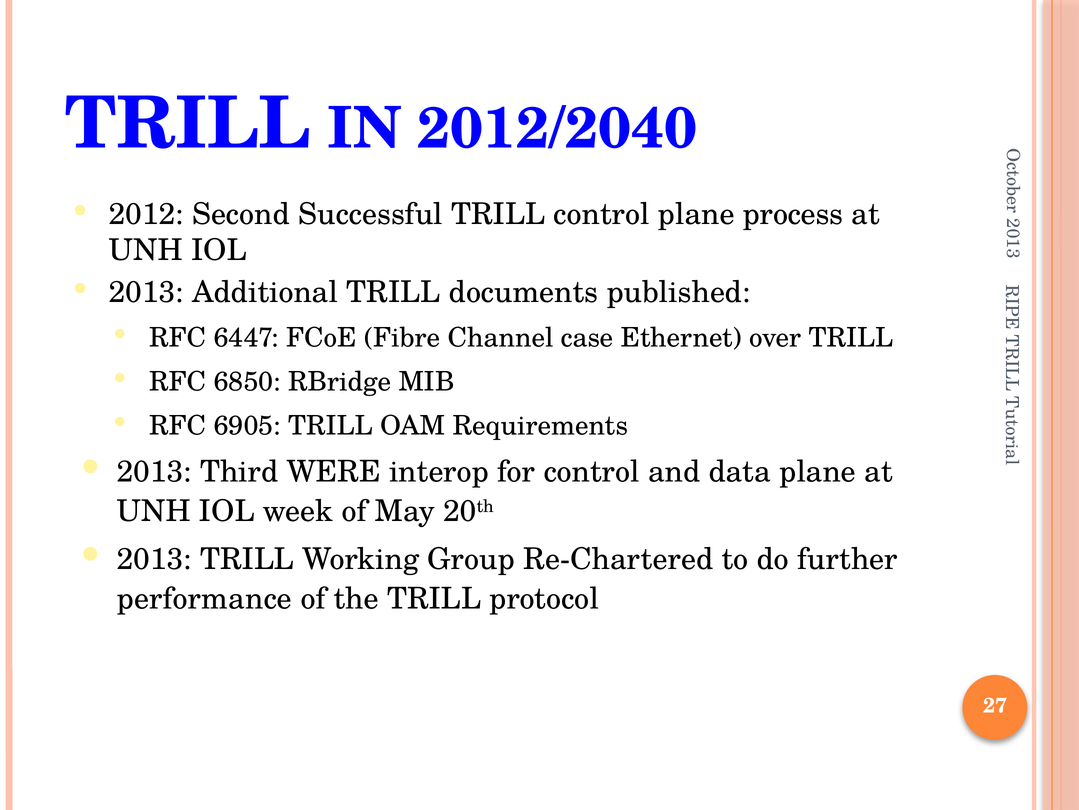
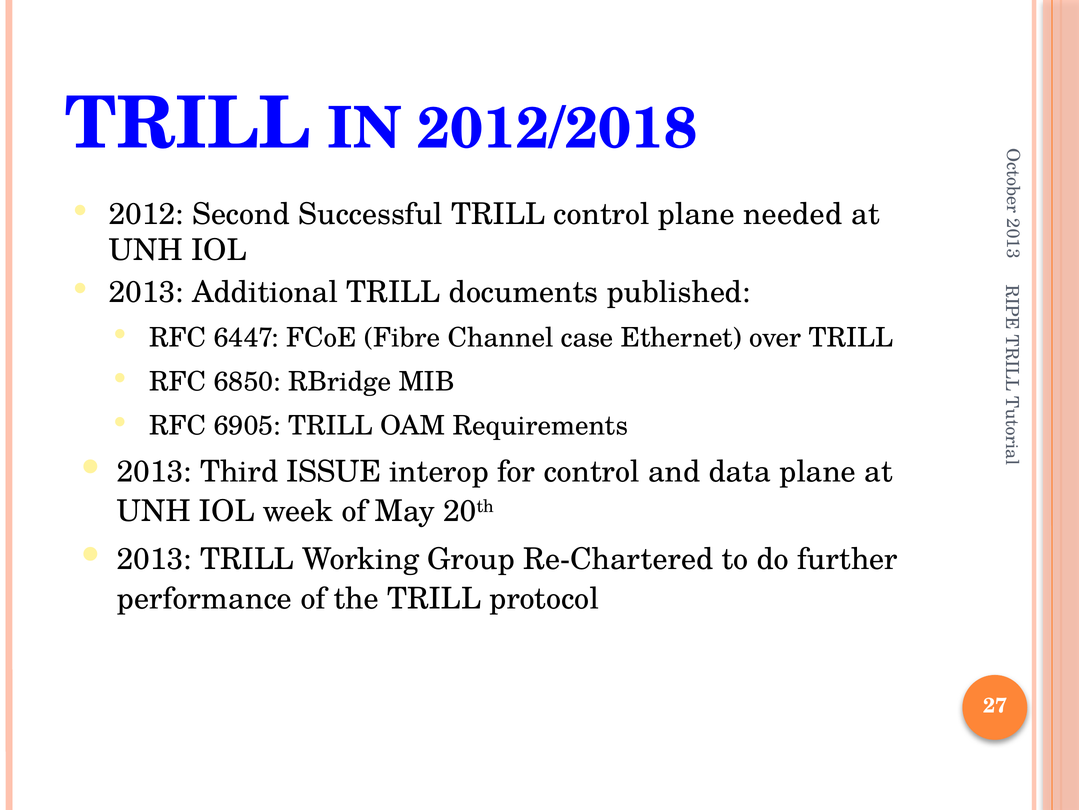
2012/2040: 2012/2040 -> 2012/2018
process: process -> needed
WERE: WERE -> ISSUE
